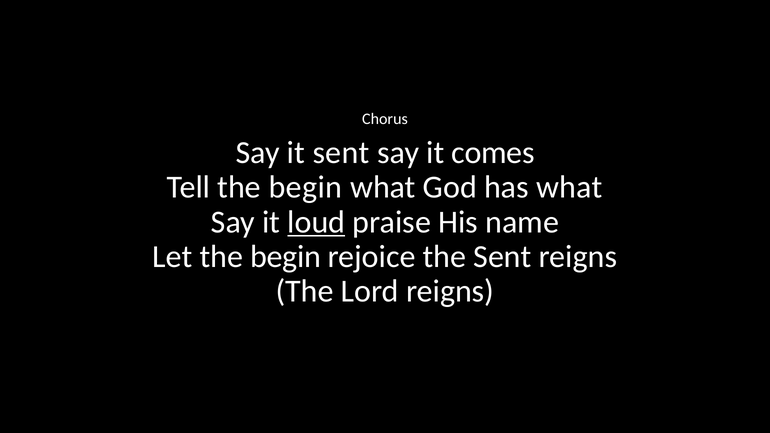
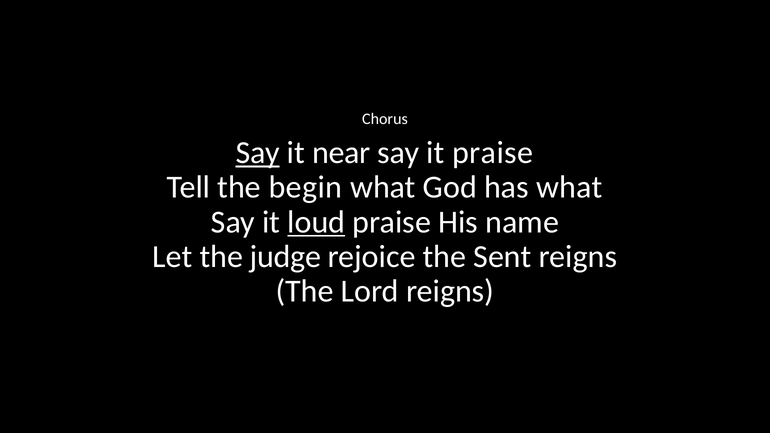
Say at (258, 153) underline: none -> present
it sent: sent -> near
it comes: comes -> praise
Let the begin: begin -> judge
